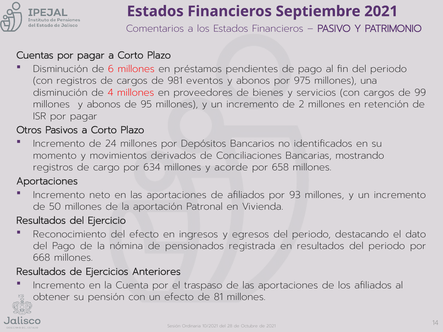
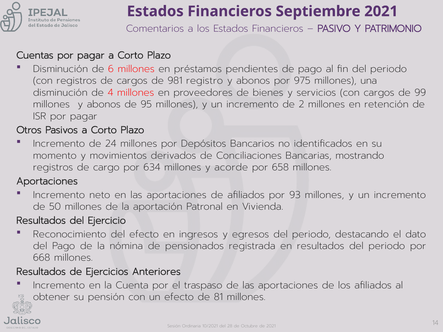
eventos: eventos -> registro
